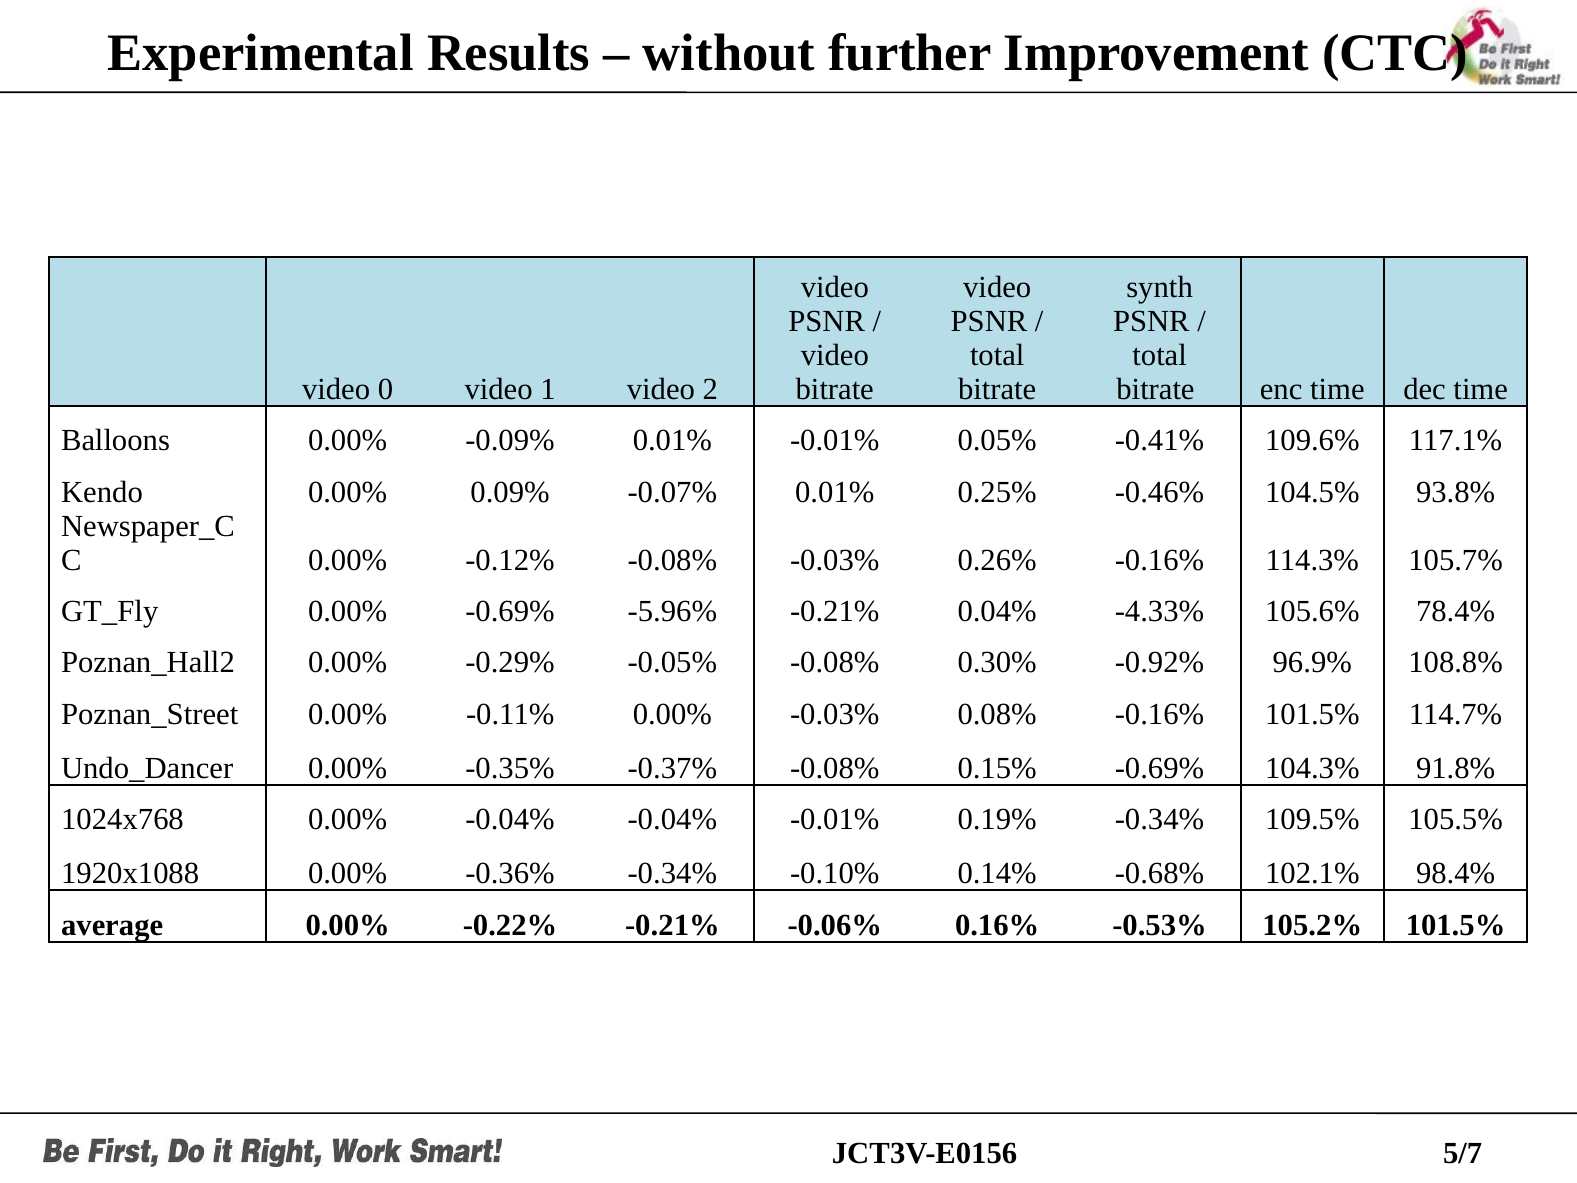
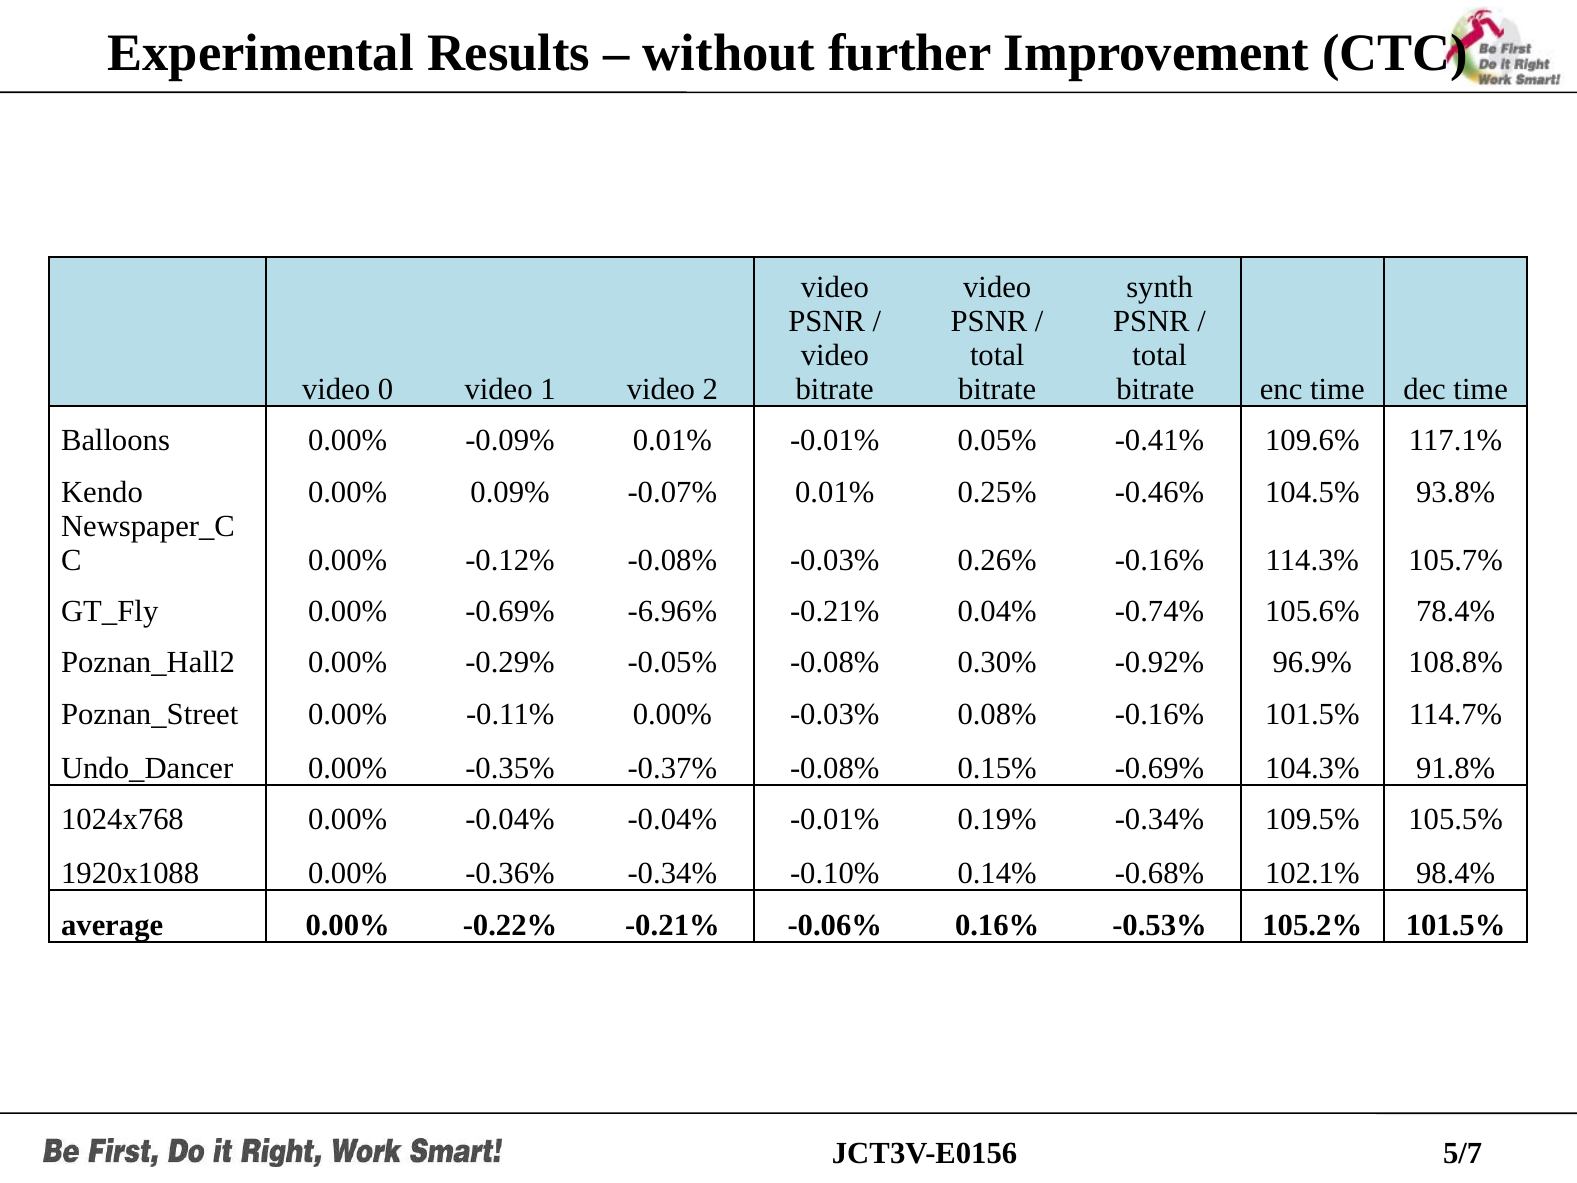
-5.96%: -5.96% -> -6.96%
-4.33%: -4.33% -> -0.74%
